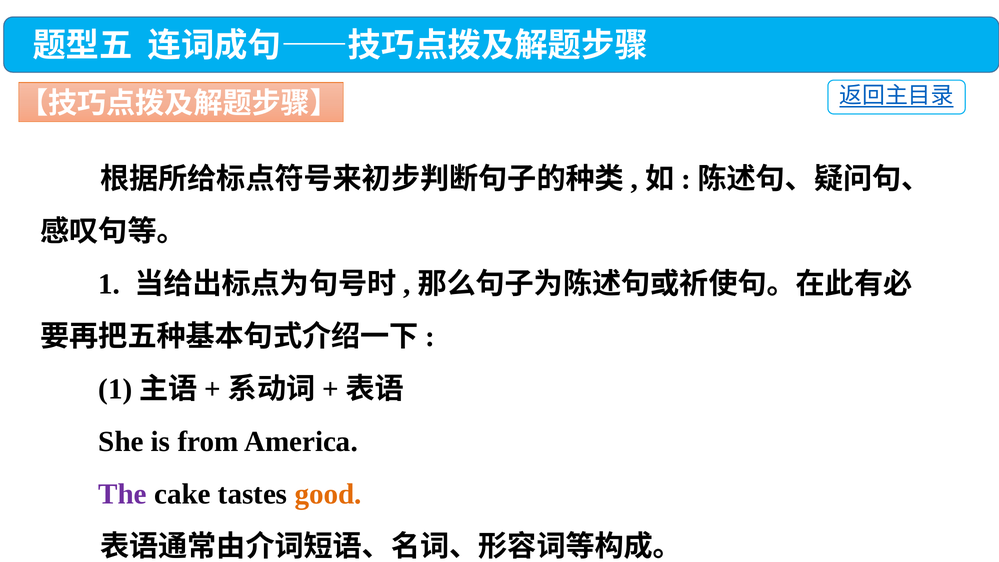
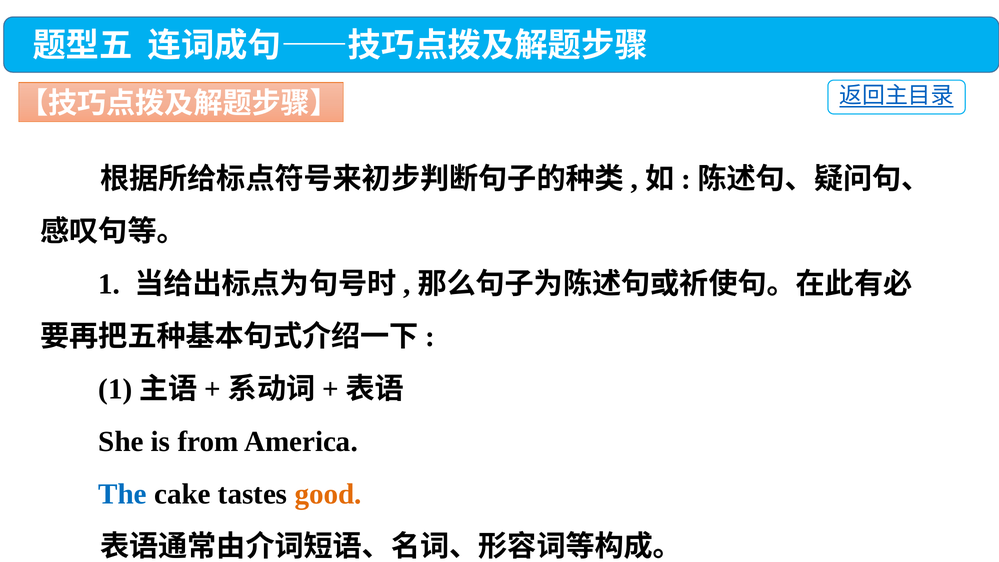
The colour: purple -> blue
